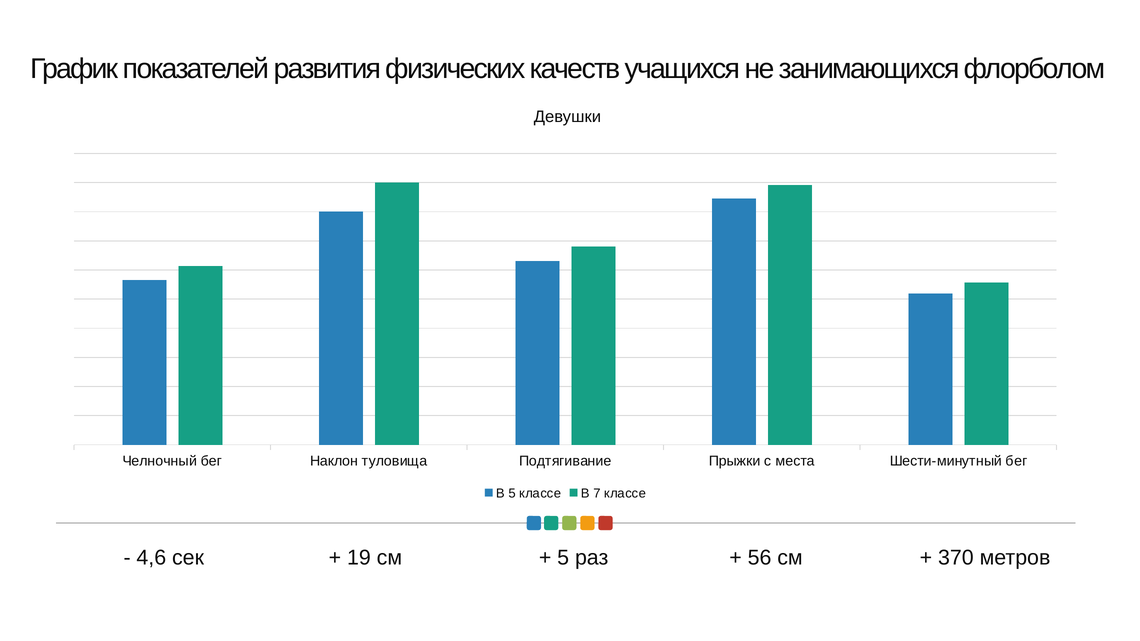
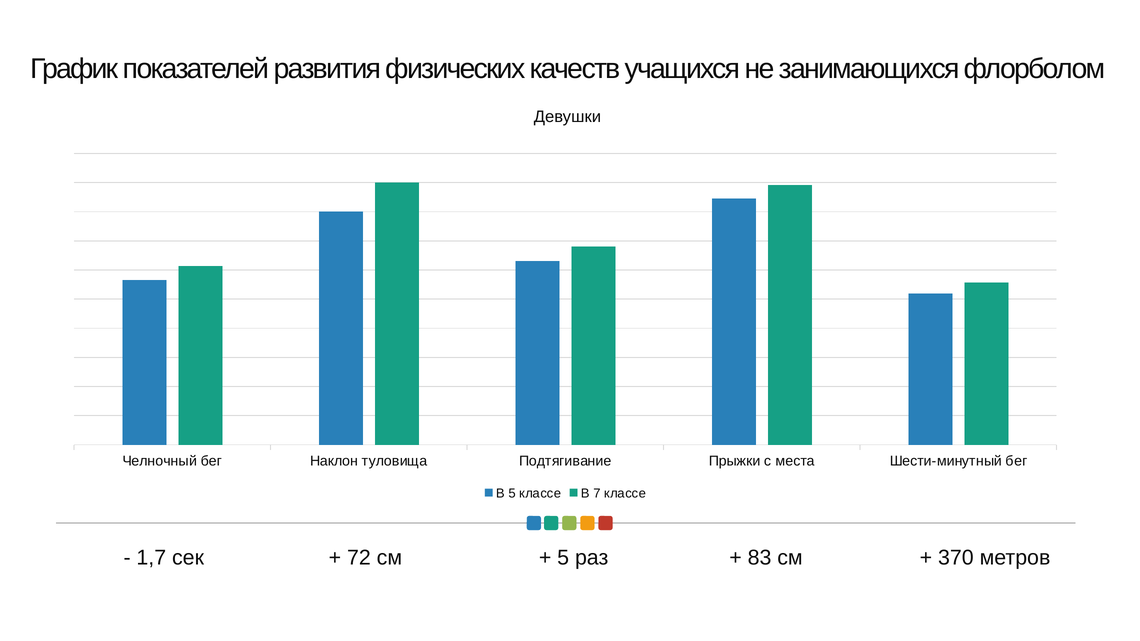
4,6: 4,6 -> 1,7
19: 19 -> 72
56: 56 -> 83
